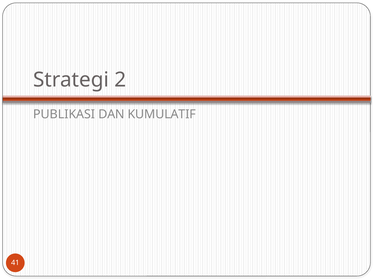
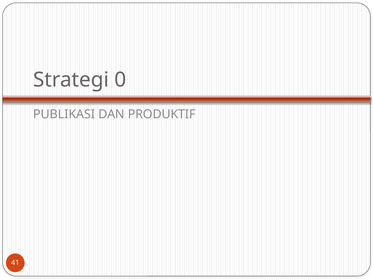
2: 2 -> 0
KUMULATIF: KUMULATIF -> PRODUKTIF
